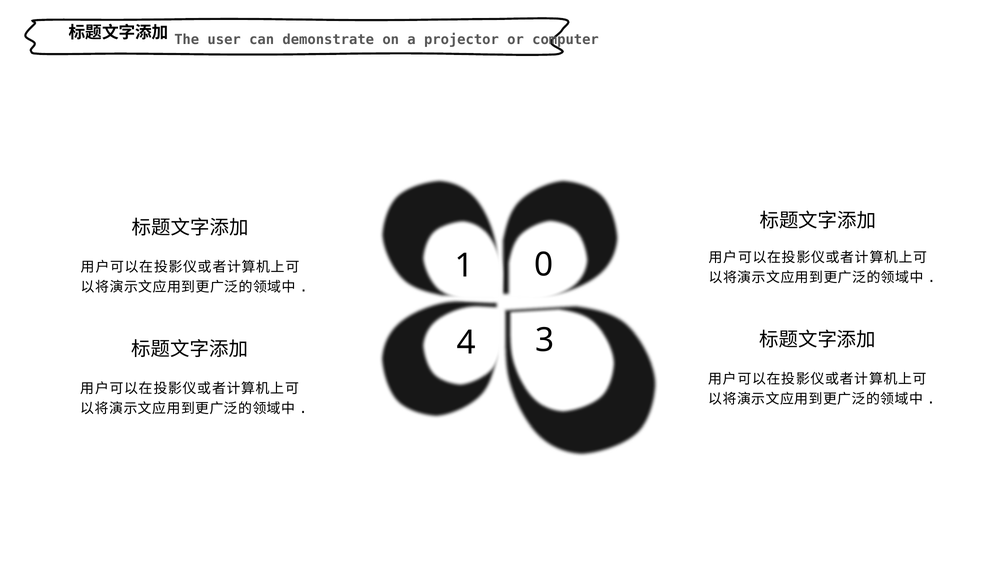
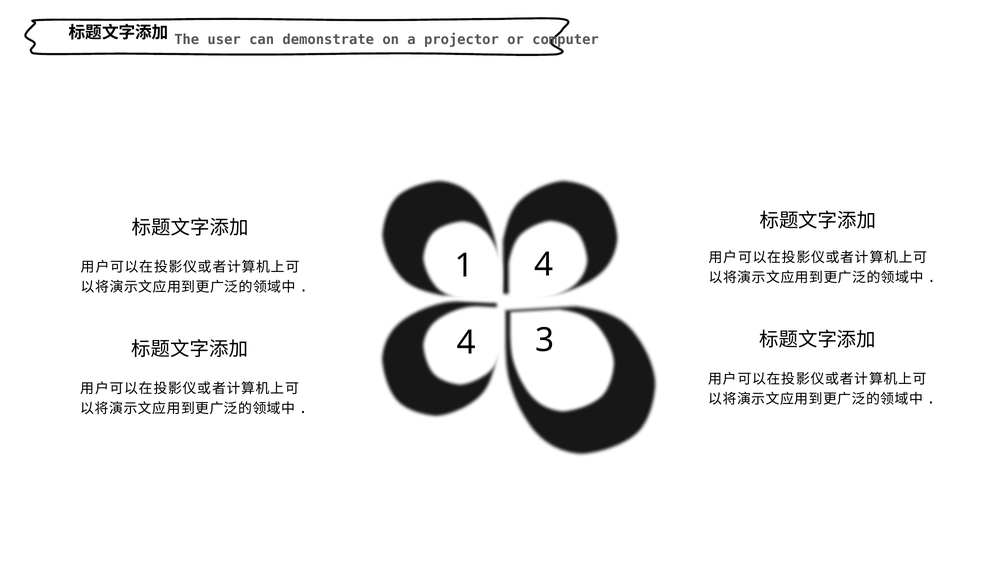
1 0: 0 -> 4
